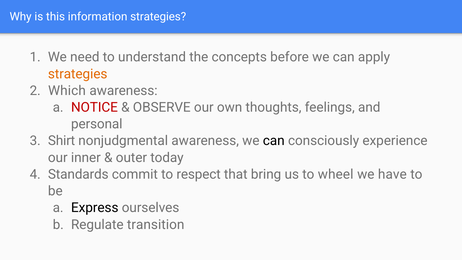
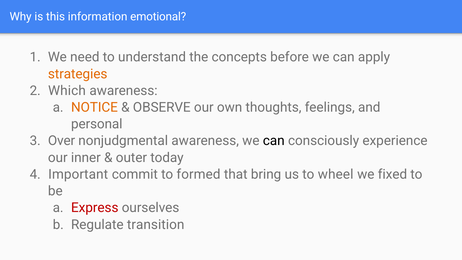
information strategies: strategies -> emotional
NOTICE colour: red -> orange
Shirt: Shirt -> Over
Standards: Standards -> Important
respect: respect -> formed
have: have -> fixed
Express colour: black -> red
